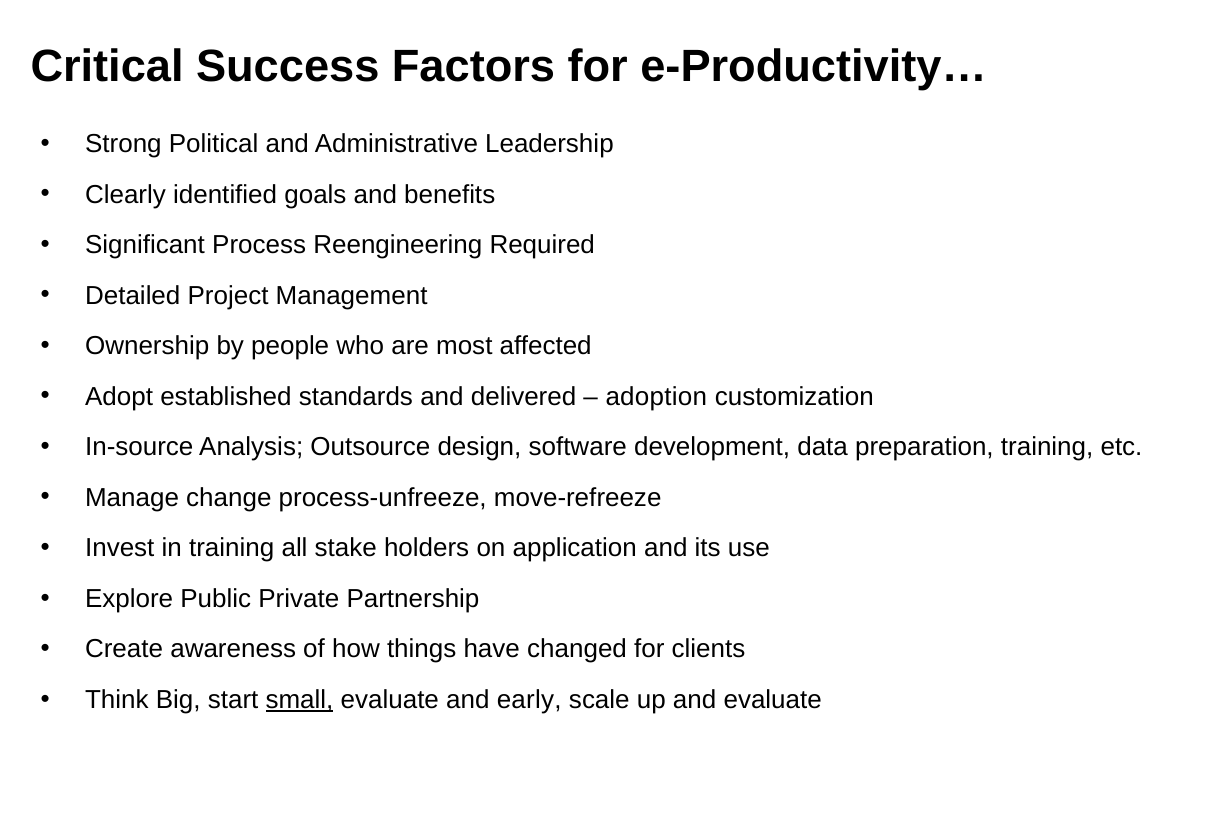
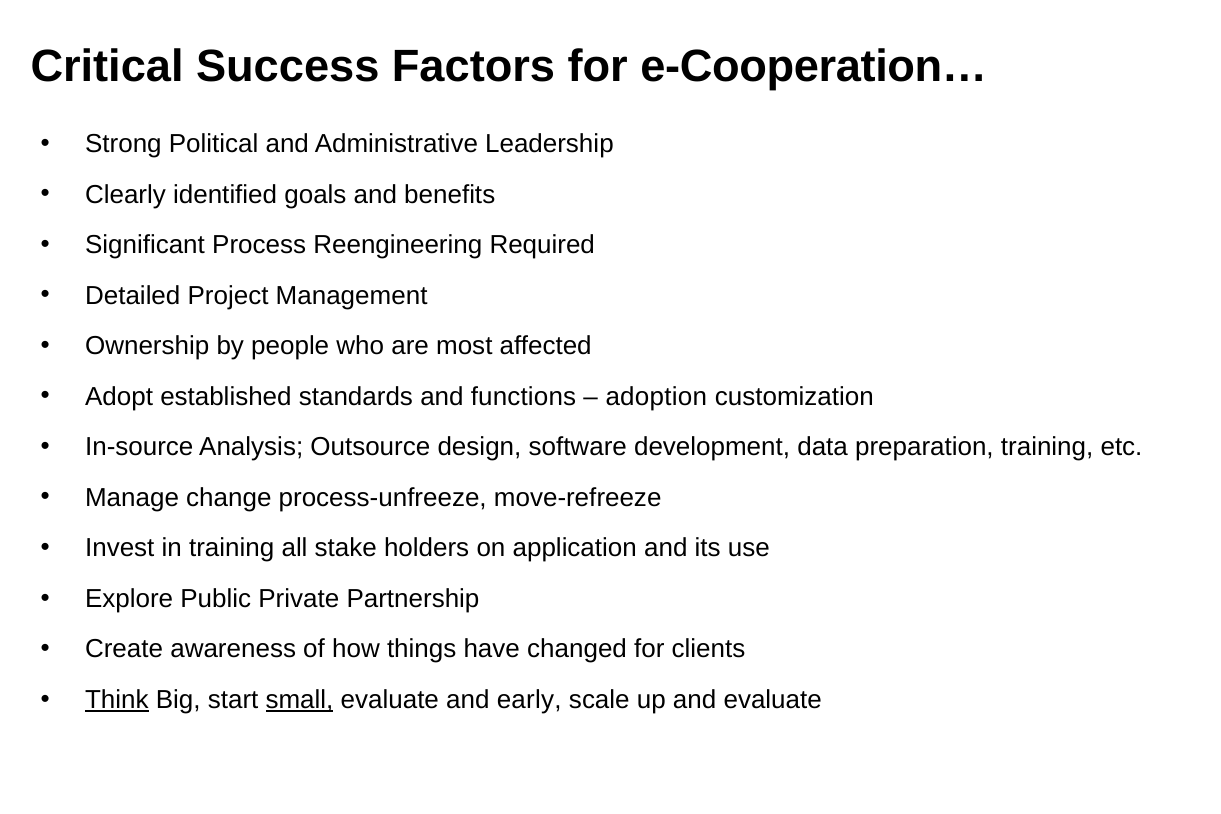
e-Productivity…: e-Productivity… -> e-Cooperation…
delivered: delivered -> functions
Think underline: none -> present
